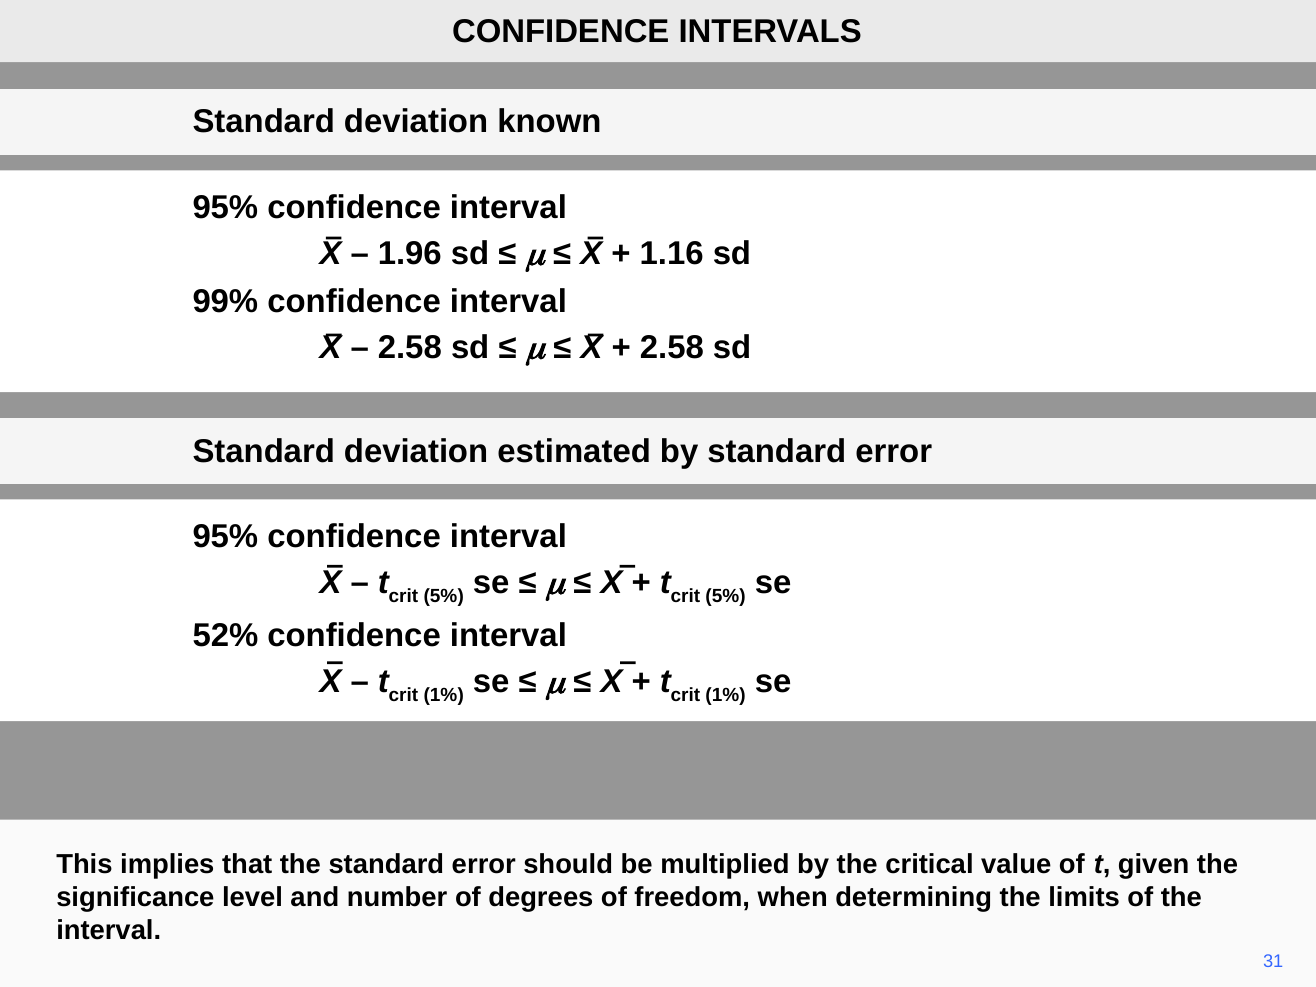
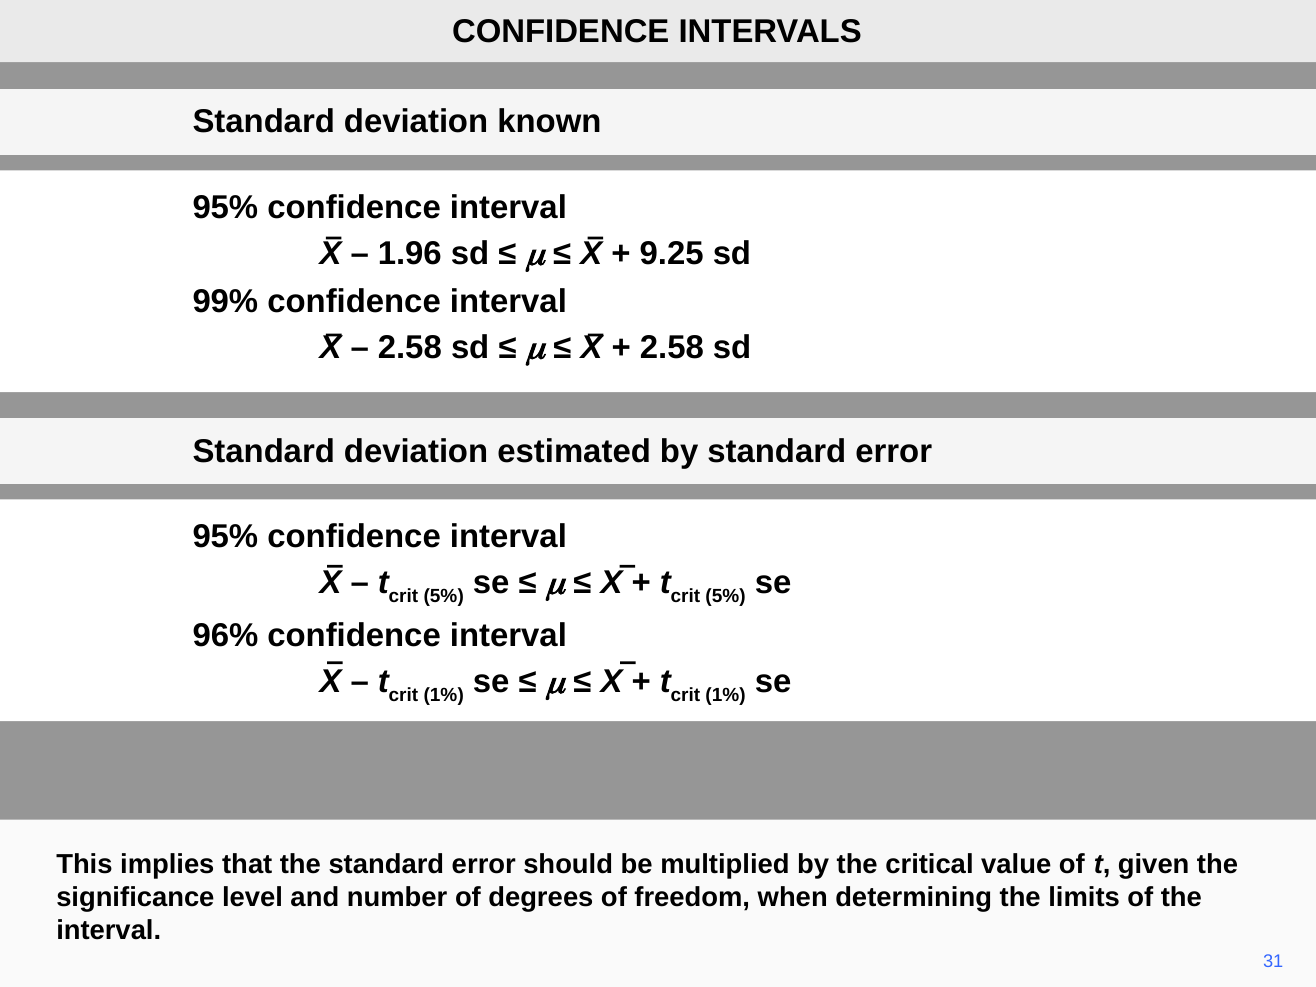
1.16: 1.16 -> 9.25
52%: 52% -> 96%
